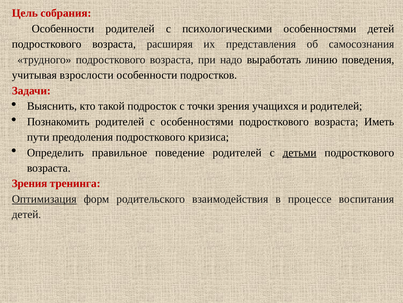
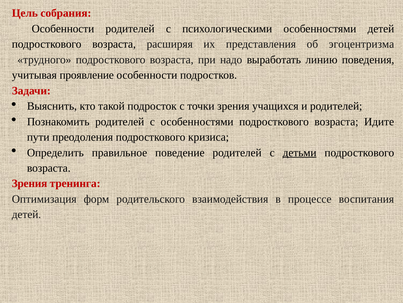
самосознания: самосознания -> эгоцентризма
взрослости: взрослости -> проявление
Иметь: Иметь -> Идите
Оптимизация underline: present -> none
